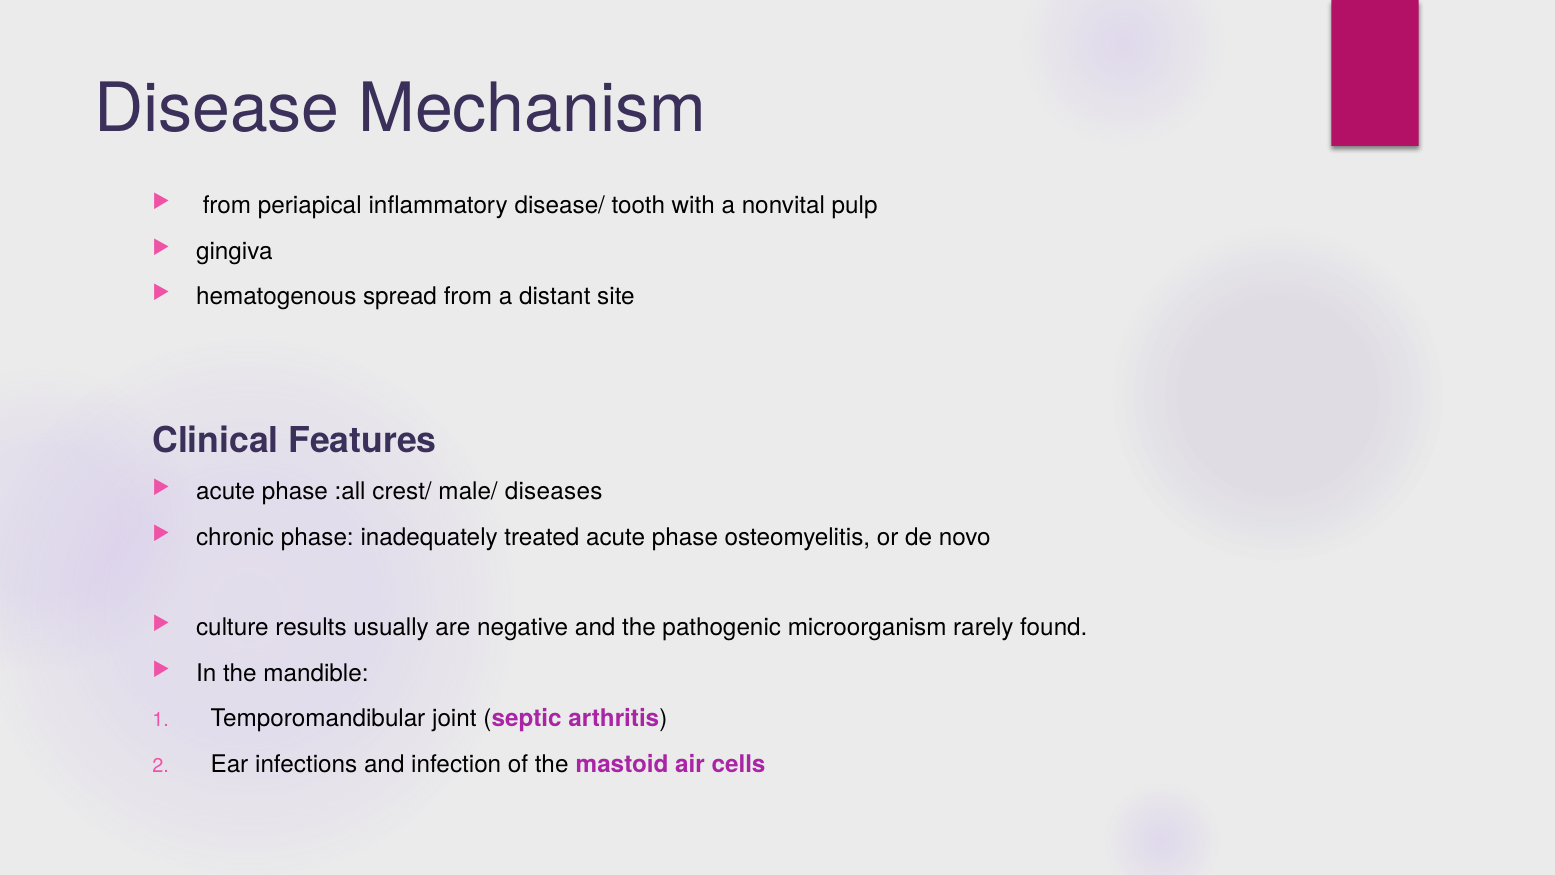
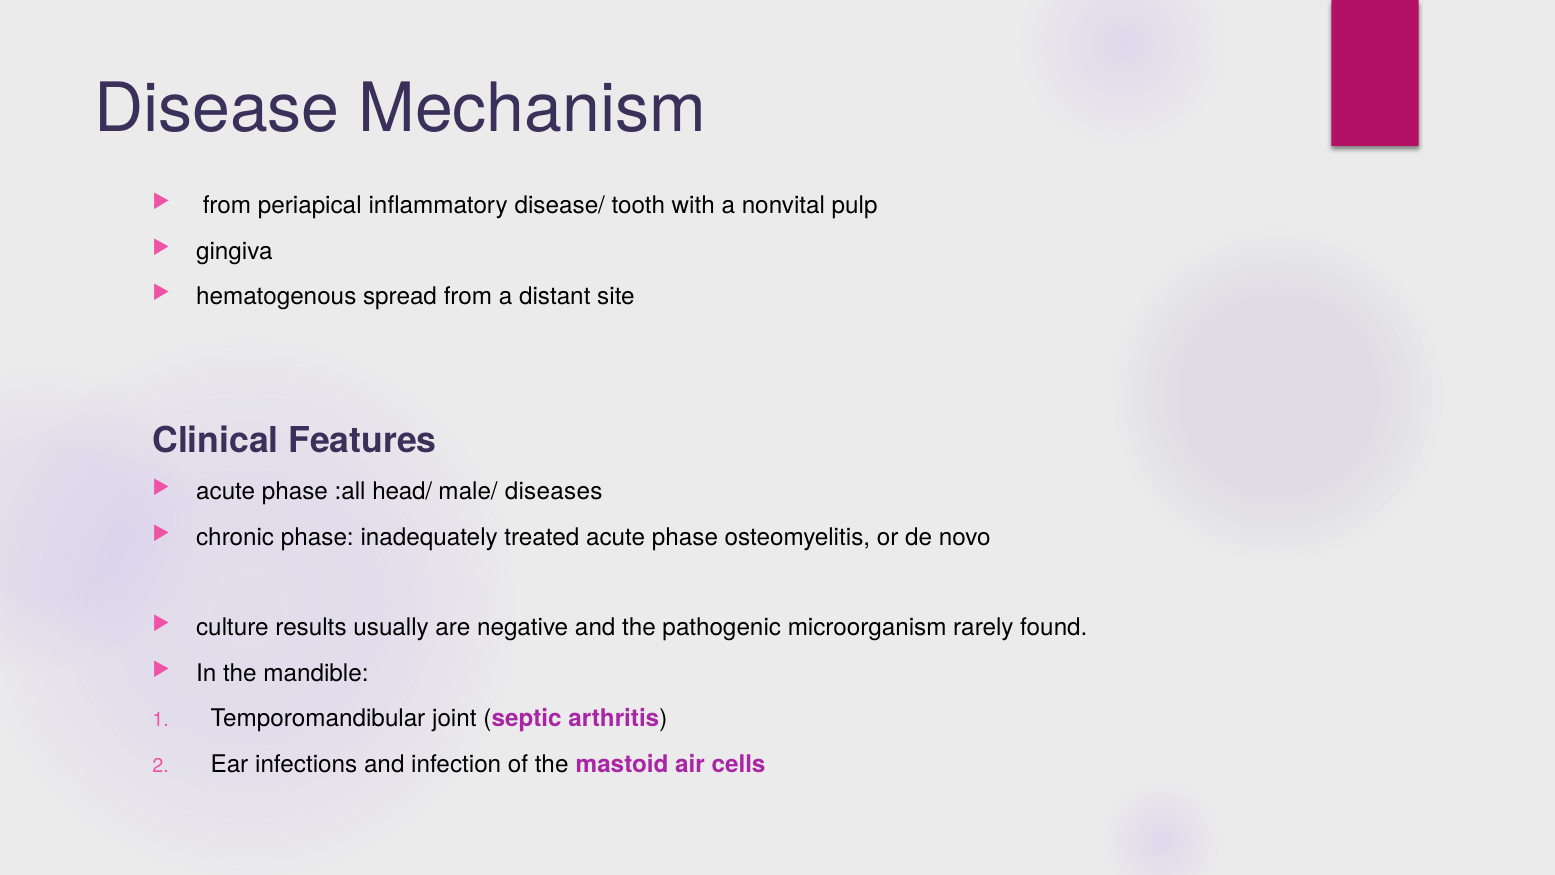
crest/: crest/ -> head/
